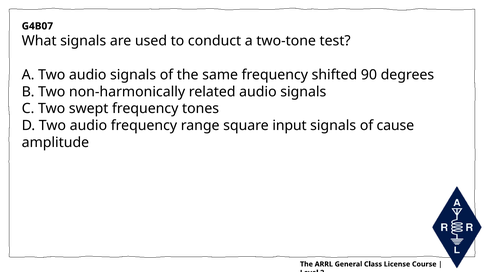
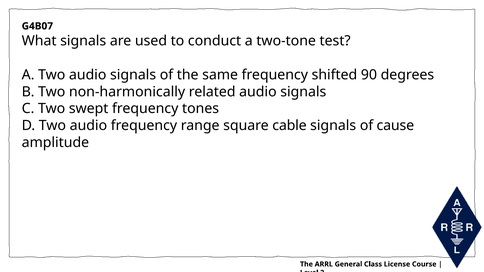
input: input -> cable
